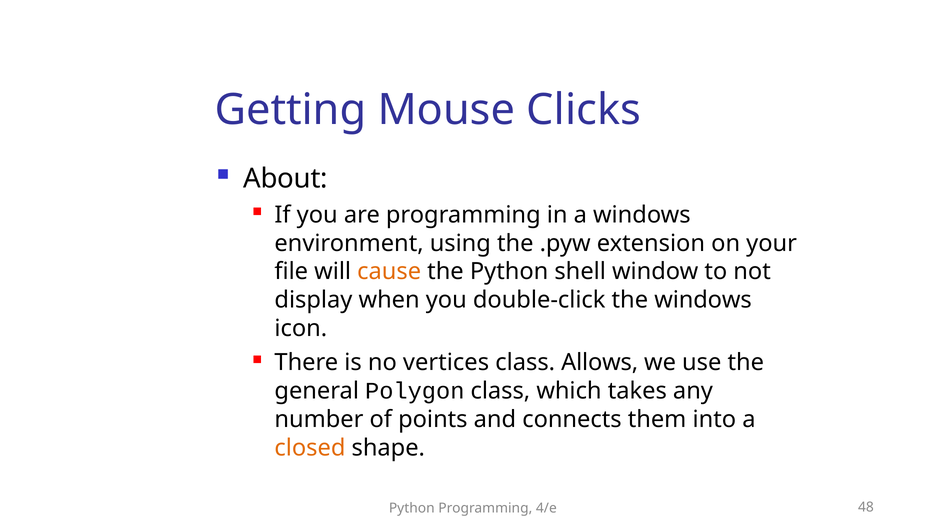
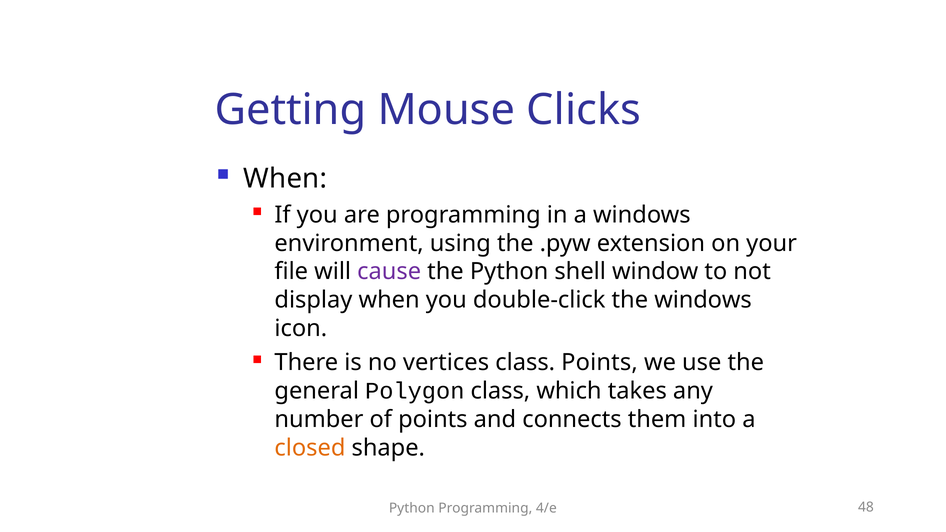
About at (285, 179): About -> When
cause colour: orange -> purple
class Allows: Allows -> Points
